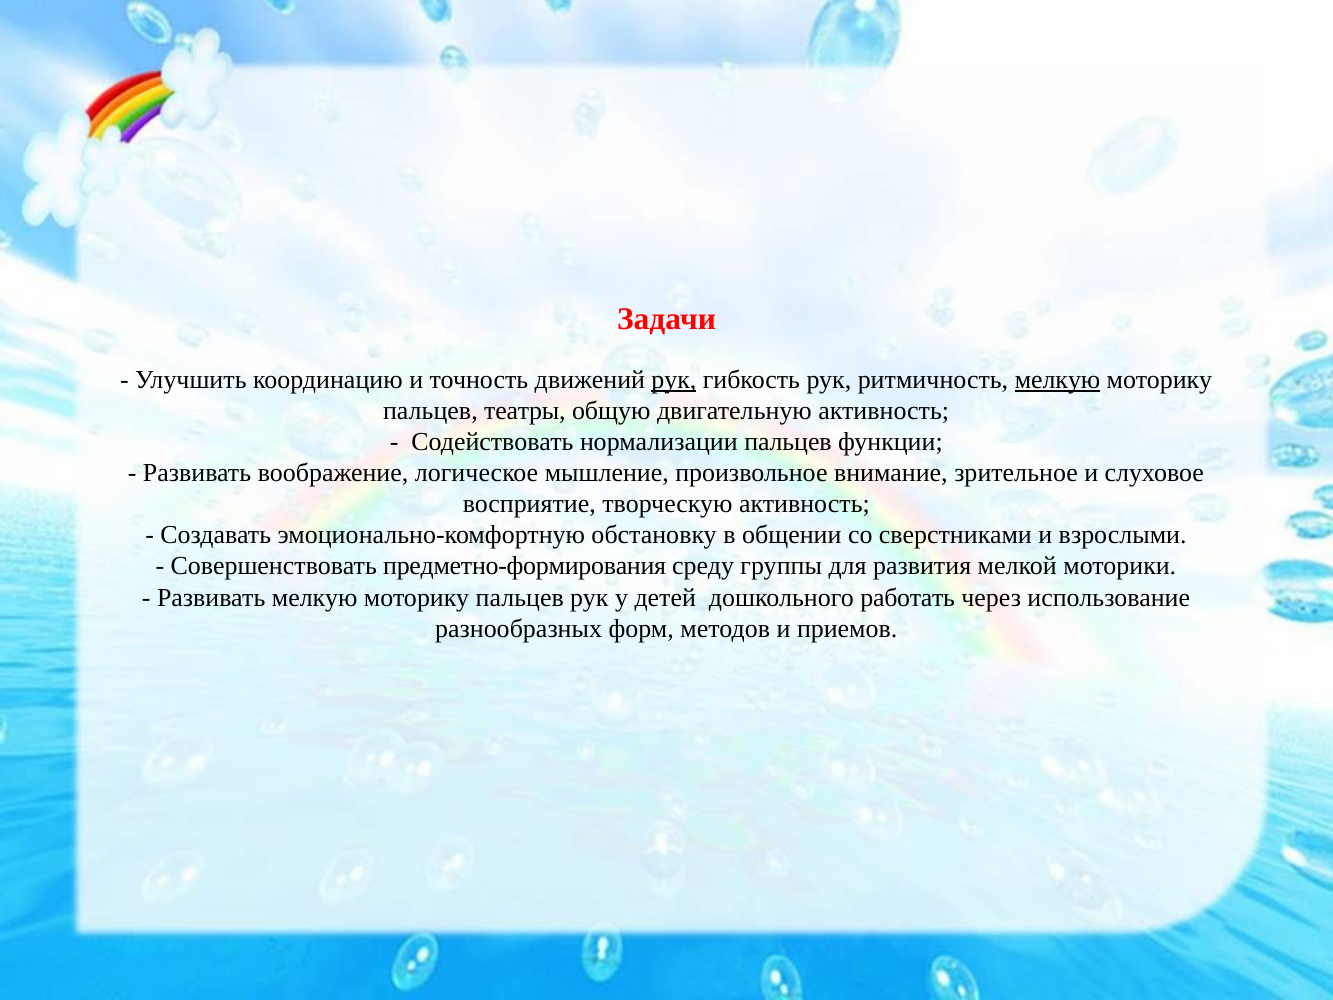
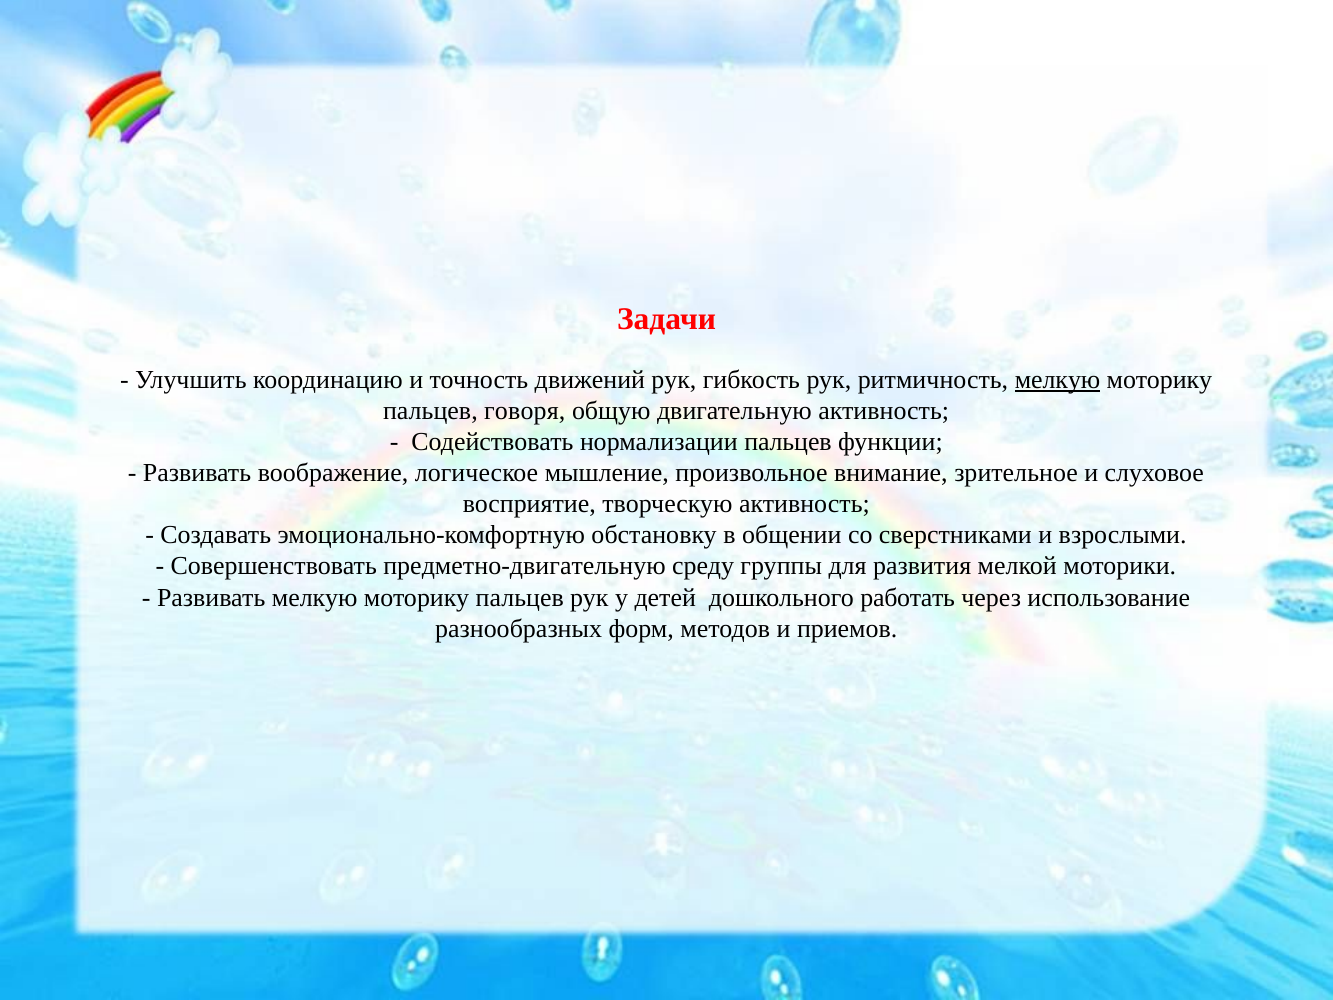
рук at (674, 379) underline: present -> none
театры: театры -> говоря
предметно-формирования: предметно-формирования -> предметно-двигательную
